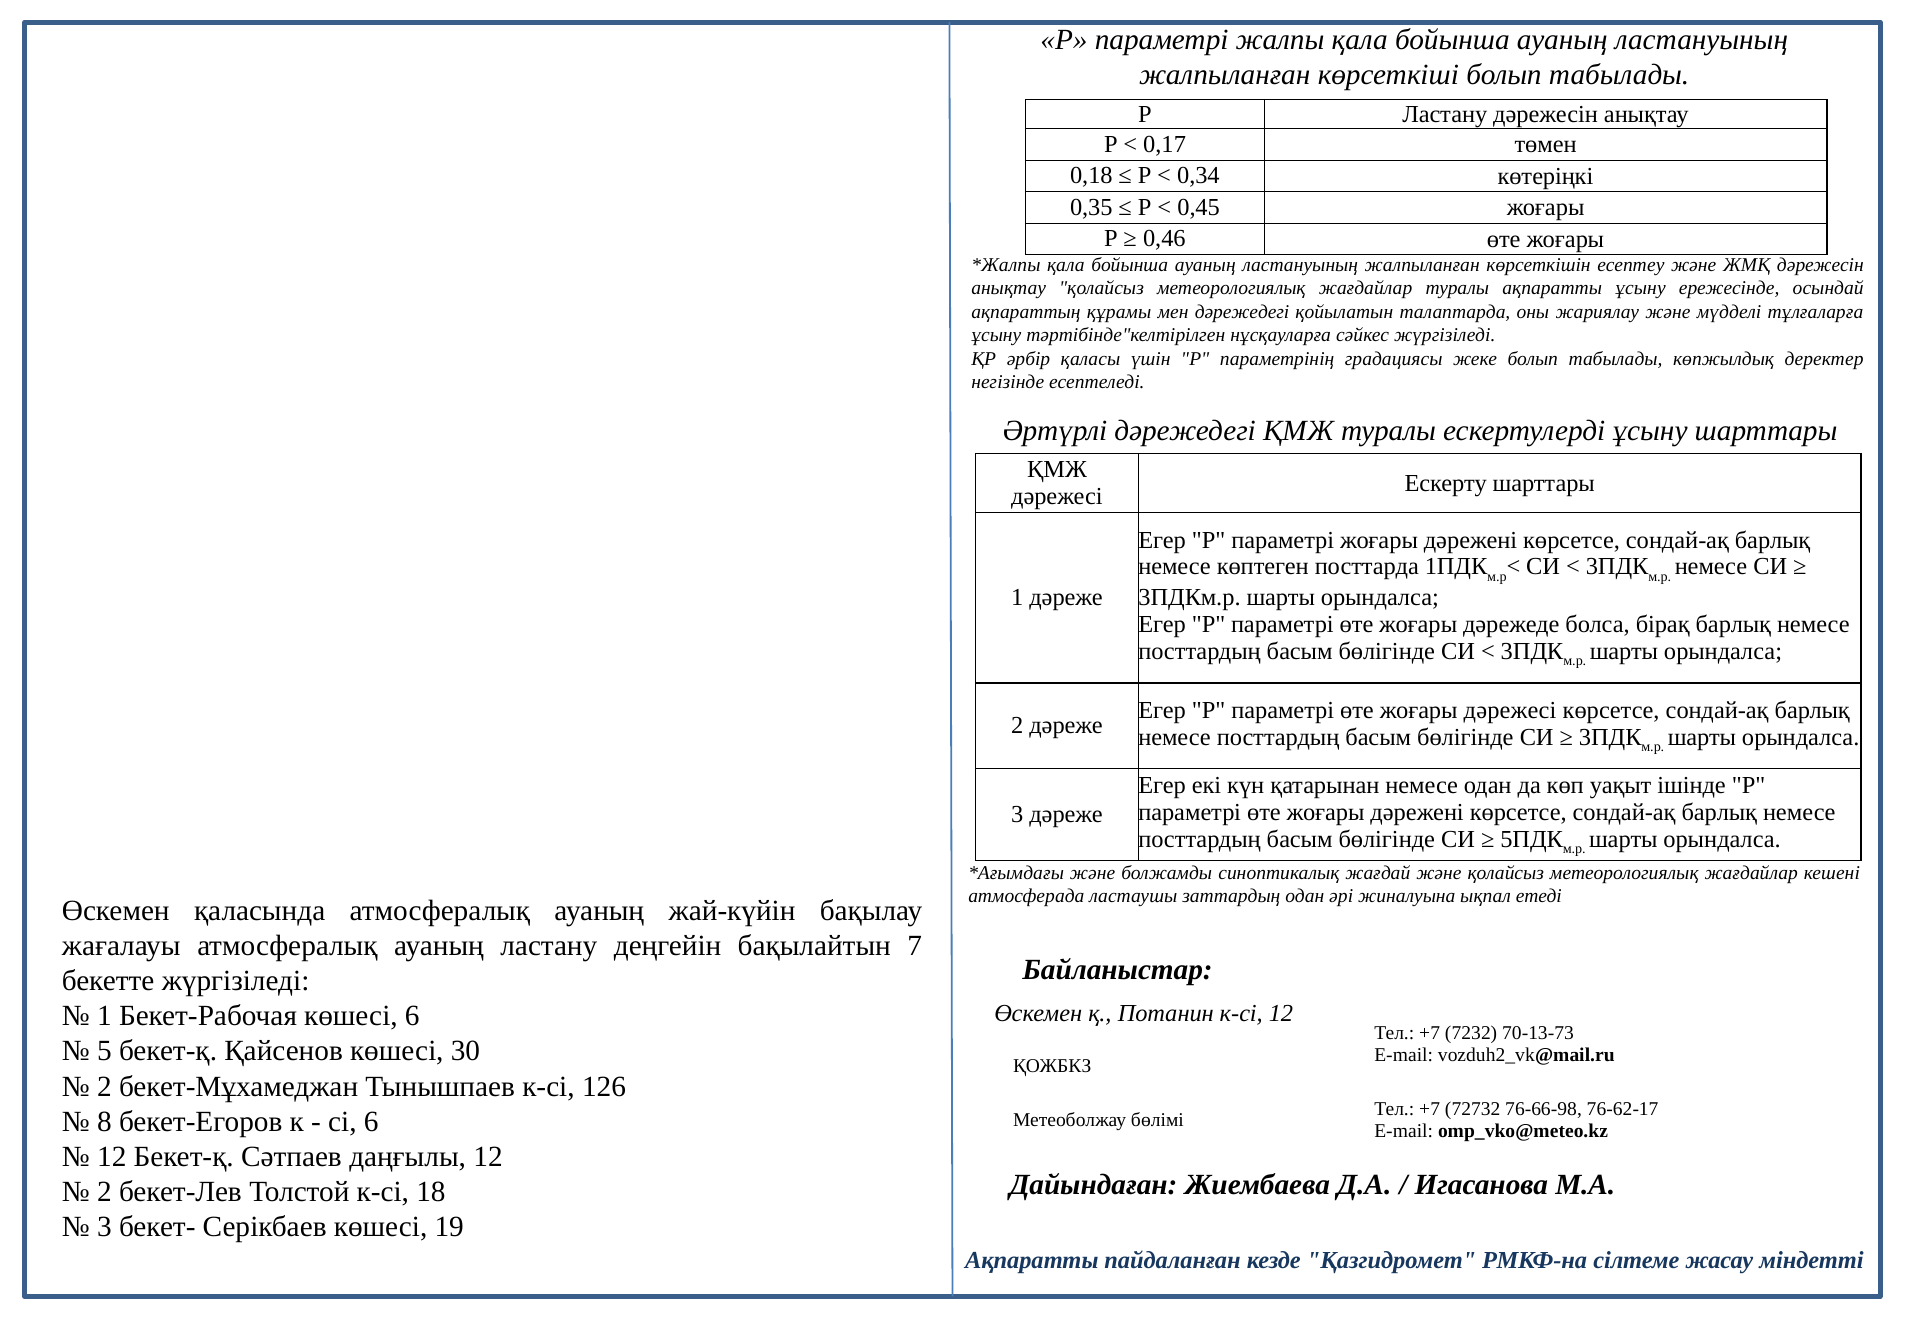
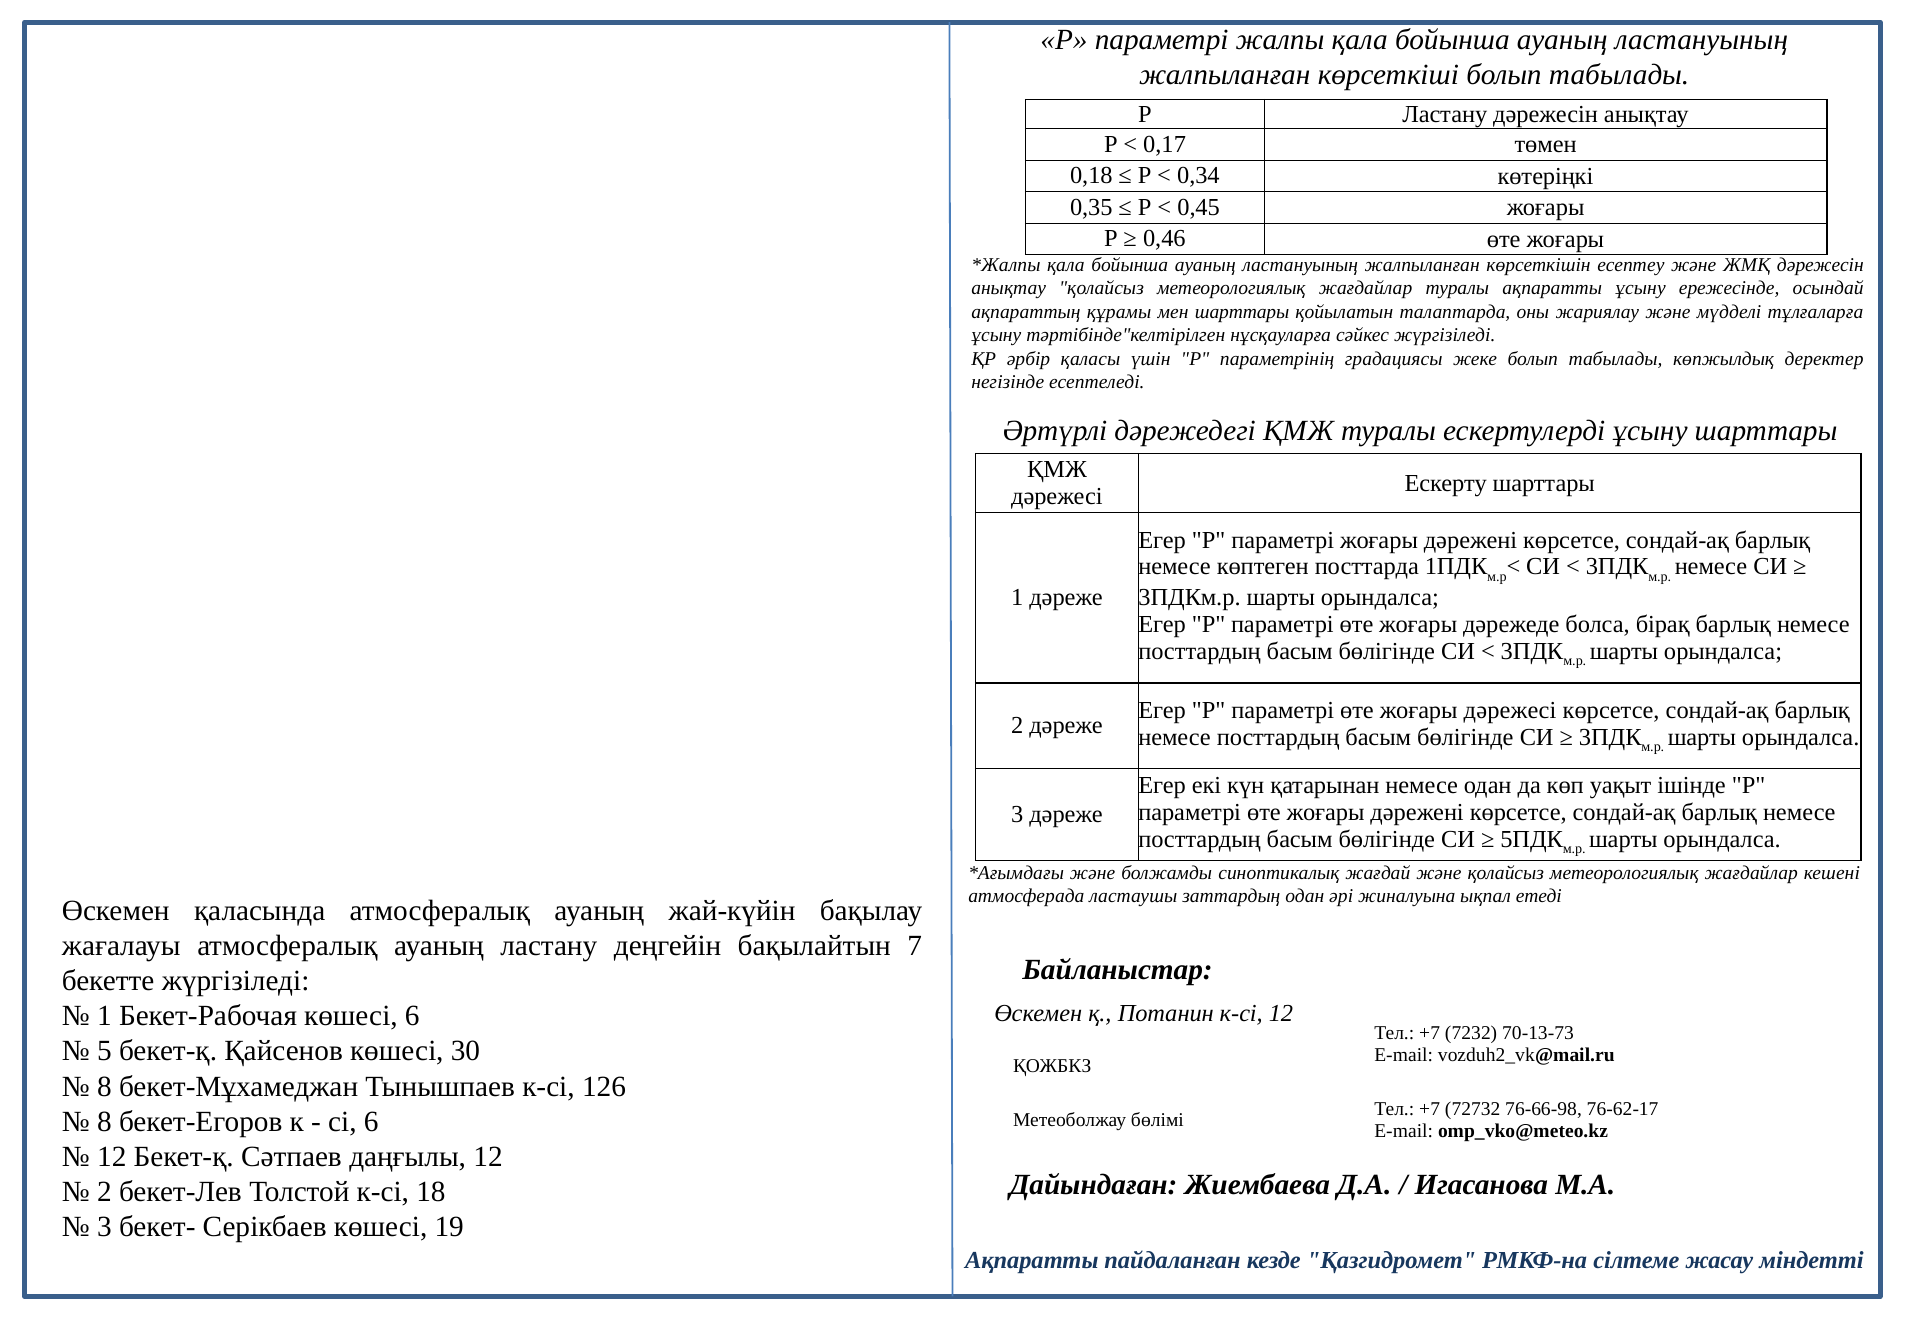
мен дәрежедегі: дәрежедегі -> шарттары
2 at (104, 1086): 2 -> 8
